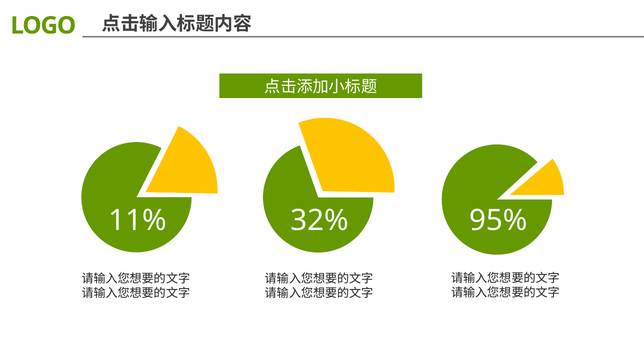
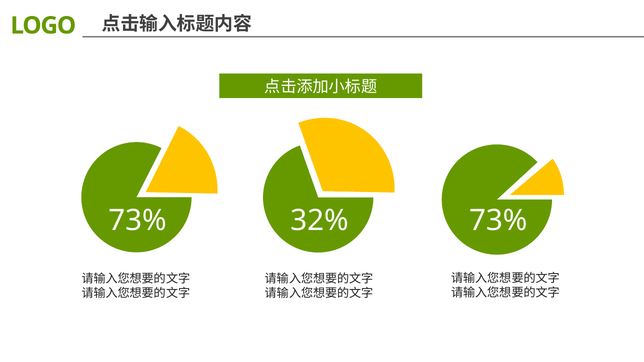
11% at (137, 221): 11% -> 73%
32% 95%: 95% -> 73%
